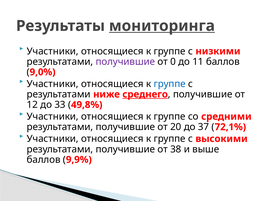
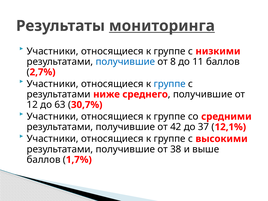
получившие at (125, 62) colour: purple -> blue
0: 0 -> 8
9,0%: 9,0% -> 2,7%
среднего underline: present -> none
33: 33 -> 63
49,8%: 49,8% -> 30,7%
20: 20 -> 42
72,1%: 72,1% -> 12,1%
9,9%: 9,9% -> 1,7%
